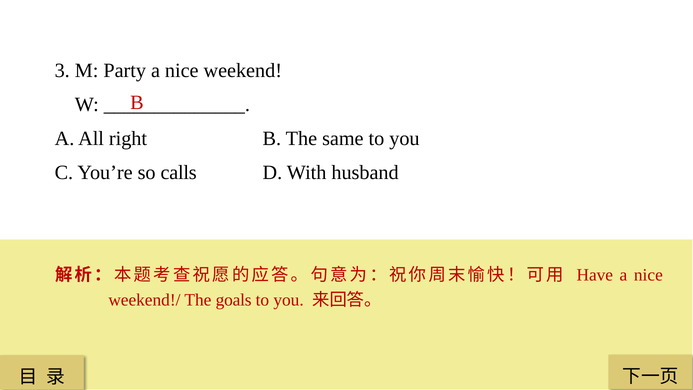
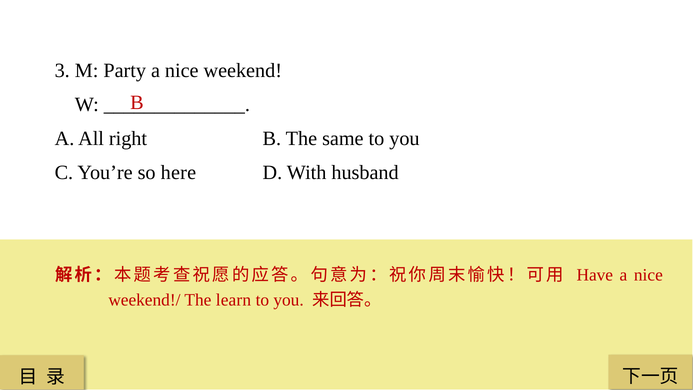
calls: calls -> here
goals: goals -> learn
